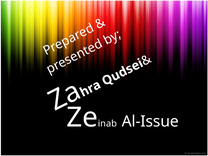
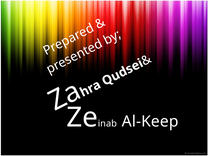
Al-Issue: Al-Issue -> Al-Keep
